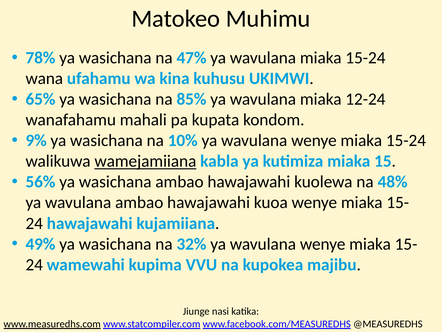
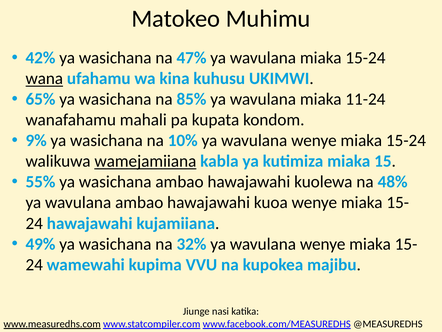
78%: 78% -> 42%
wana underline: none -> present
12-24: 12-24 -> 11-24
56%: 56% -> 55%
